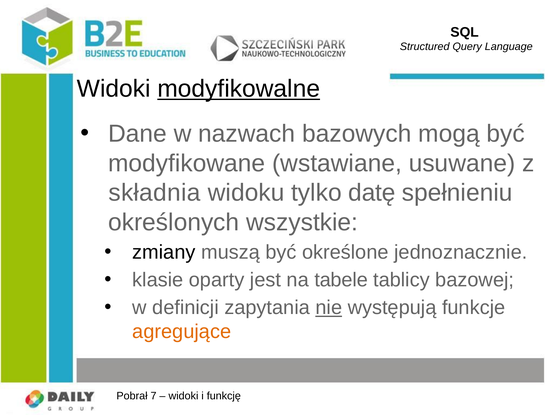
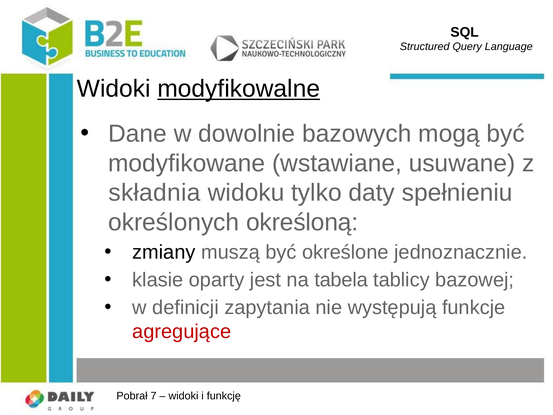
nazwach: nazwach -> dowolnie
datę: datę -> daty
wszystkie: wszystkie -> określoną
tabele: tabele -> tabela
nie underline: present -> none
agregujące colour: orange -> red
